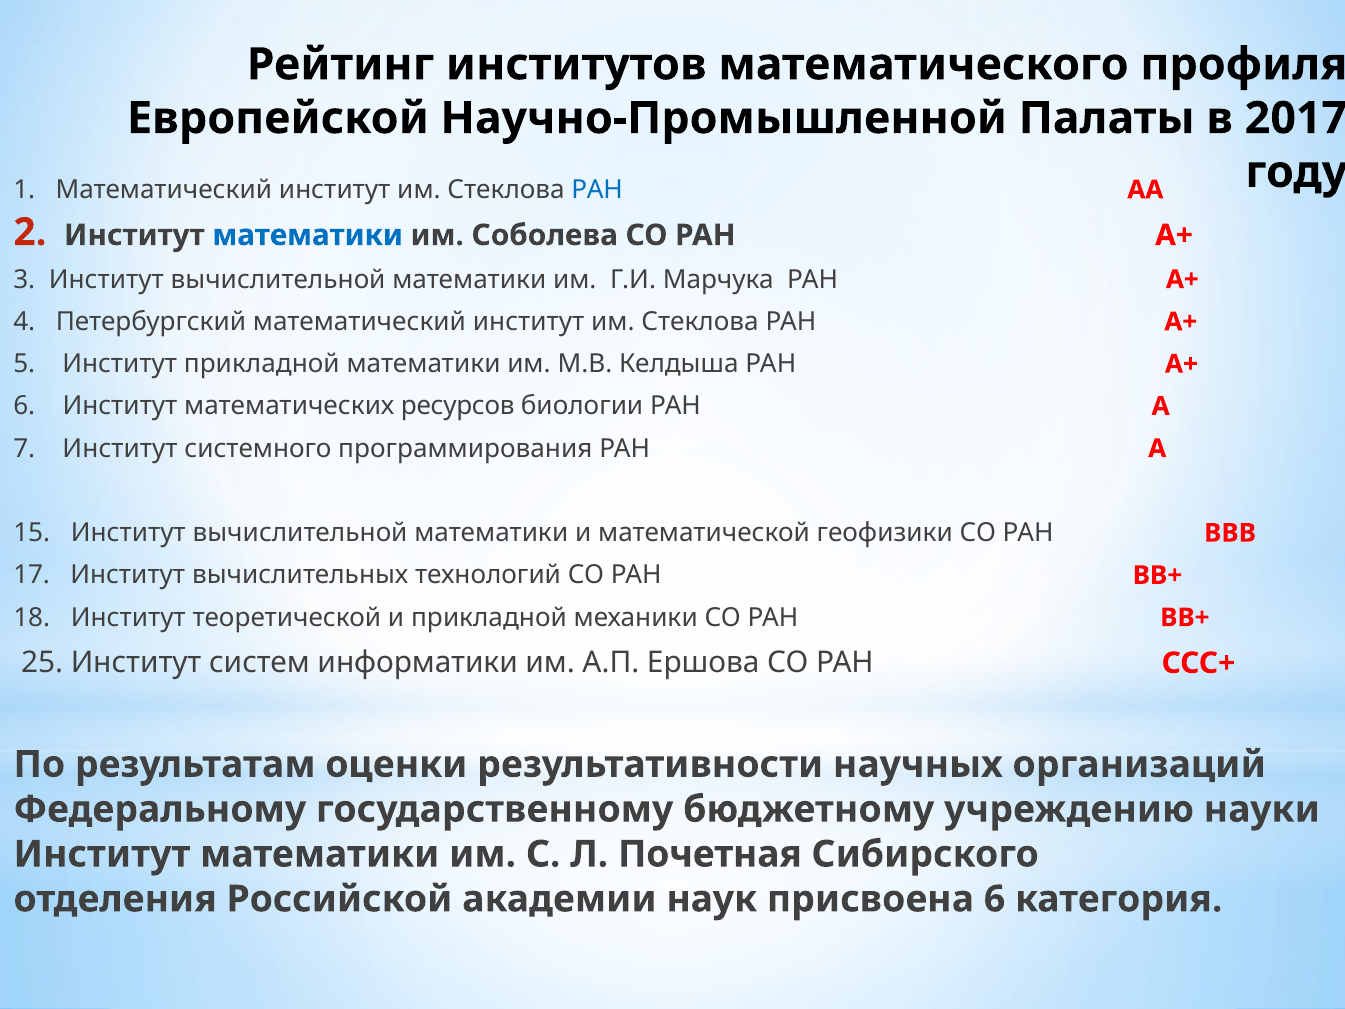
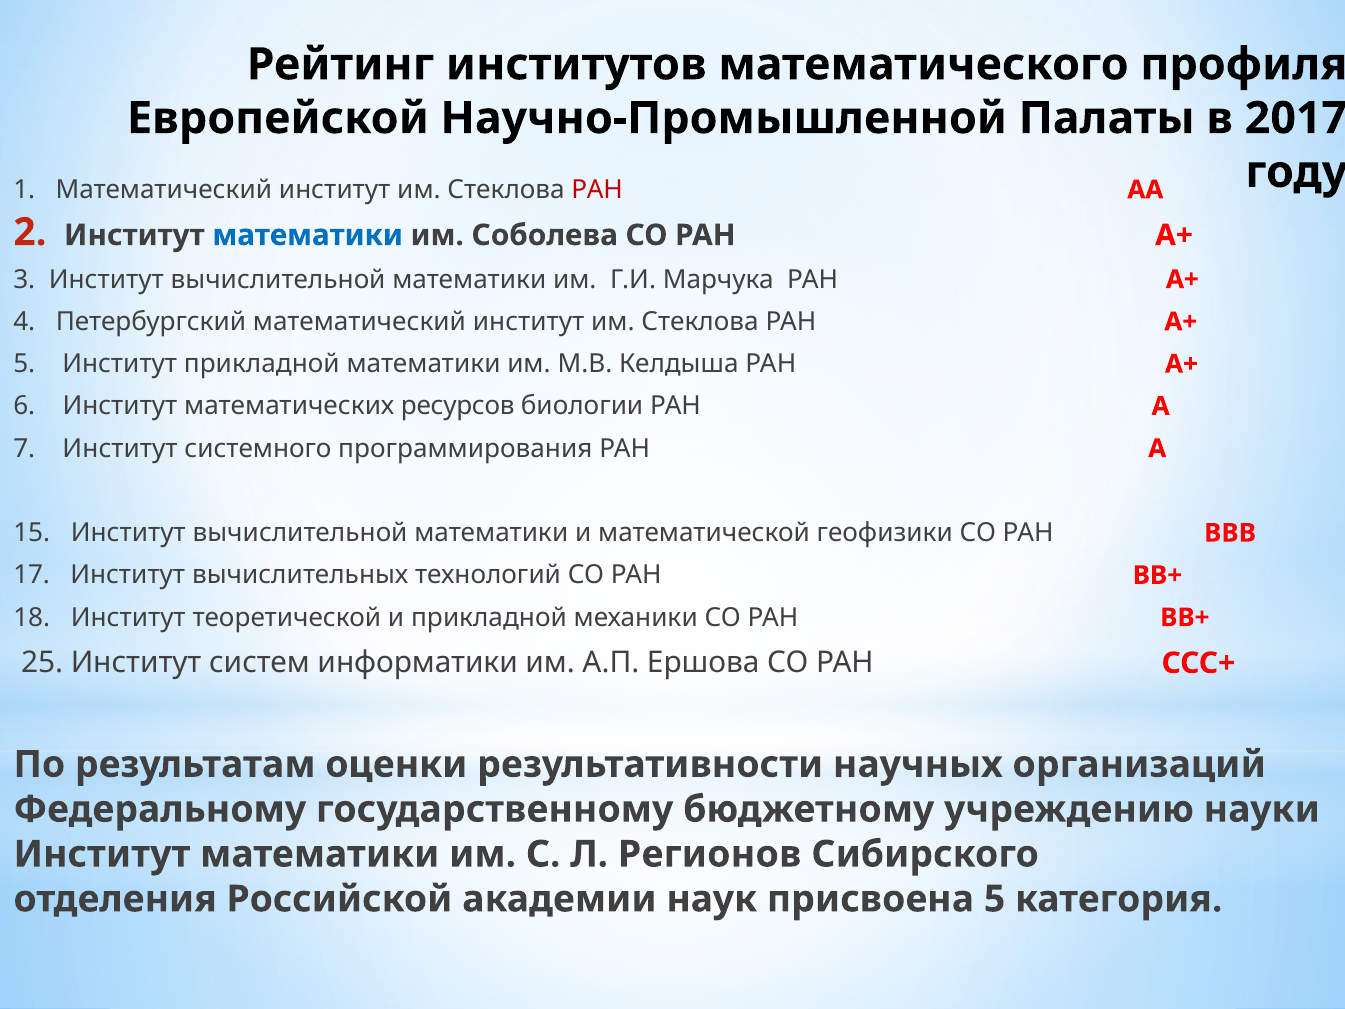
РАН at (597, 190) colour: blue -> red
Почетная: Почетная -> Регионов
присвоена 6: 6 -> 5
